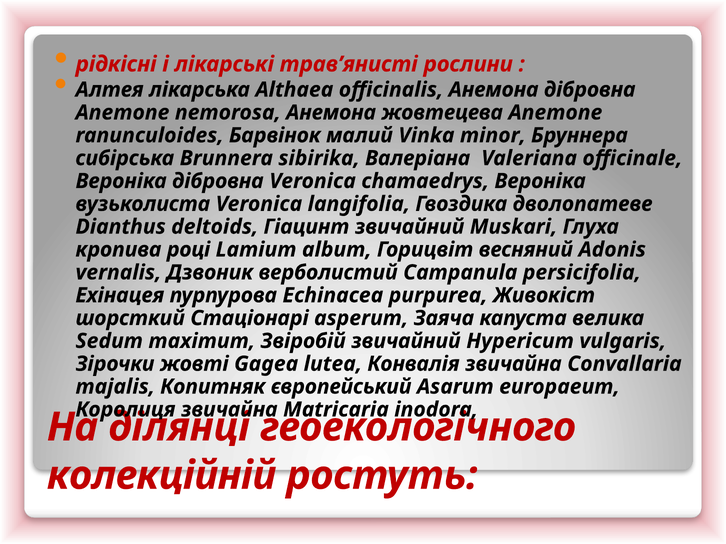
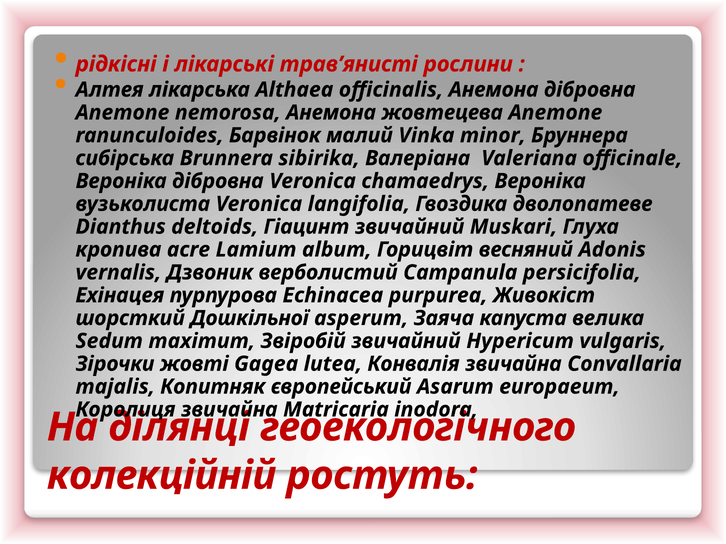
році: році -> acre
Стаціонарі: Стаціонарі -> Дошкільної
